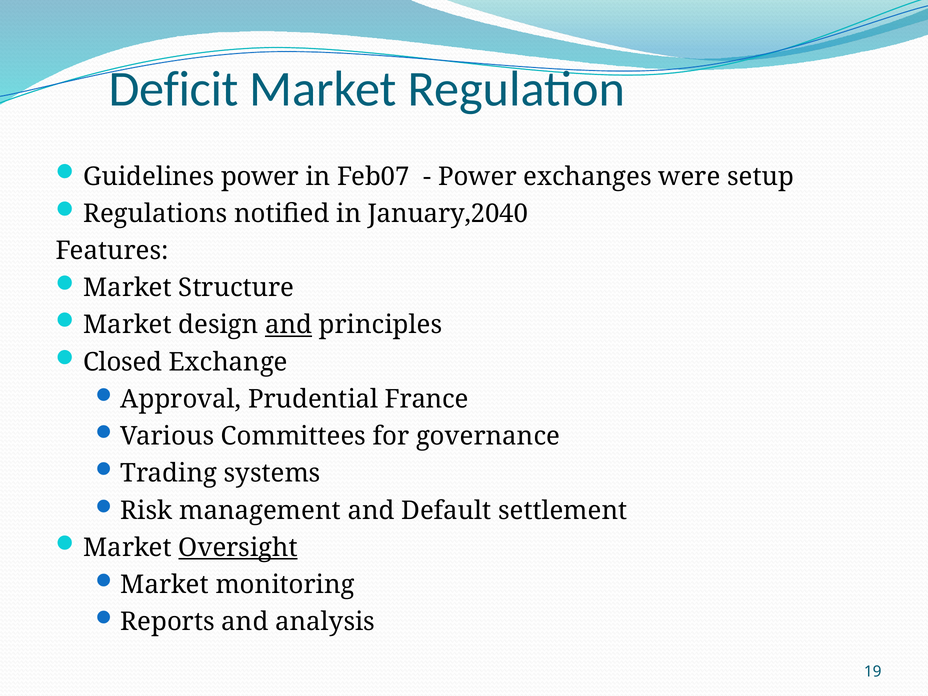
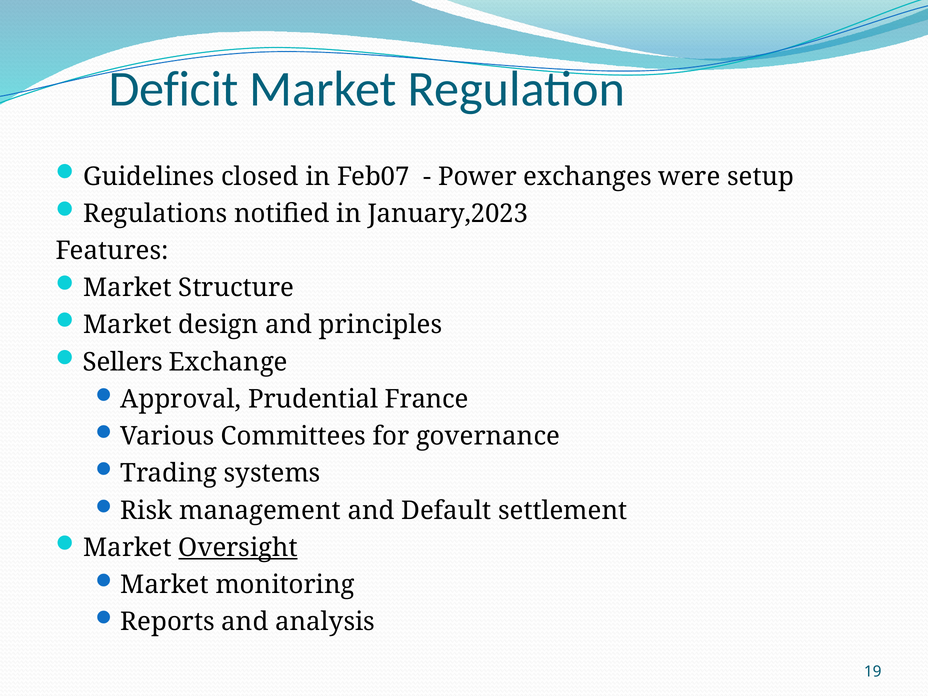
Guidelines power: power -> closed
January,2040: January,2040 -> January,2023
and at (289, 325) underline: present -> none
Closed: Closed -> Sellers
